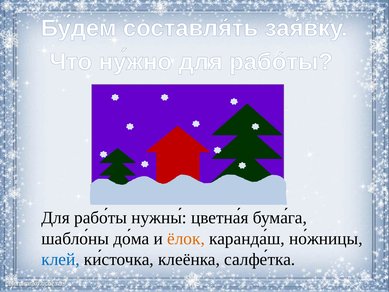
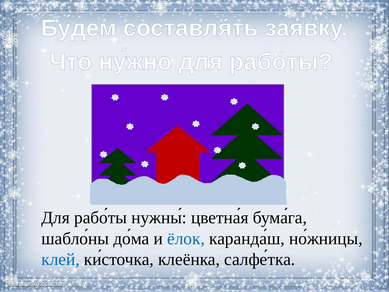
ёлок colour: orange -> blue
